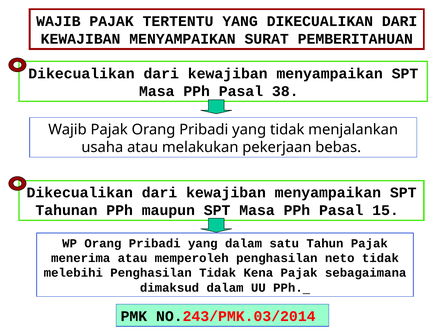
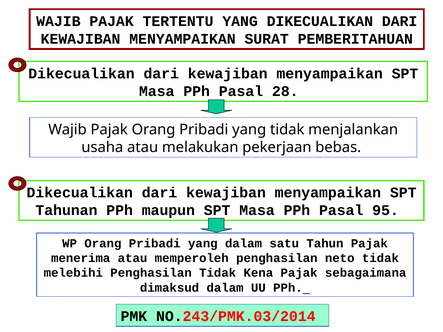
38: 38 -> 28
15: 15 -> 95
